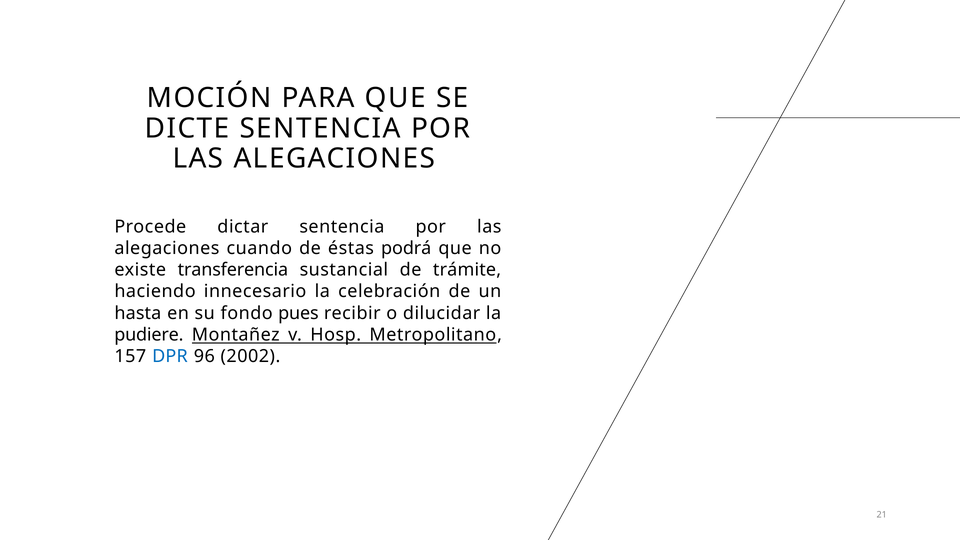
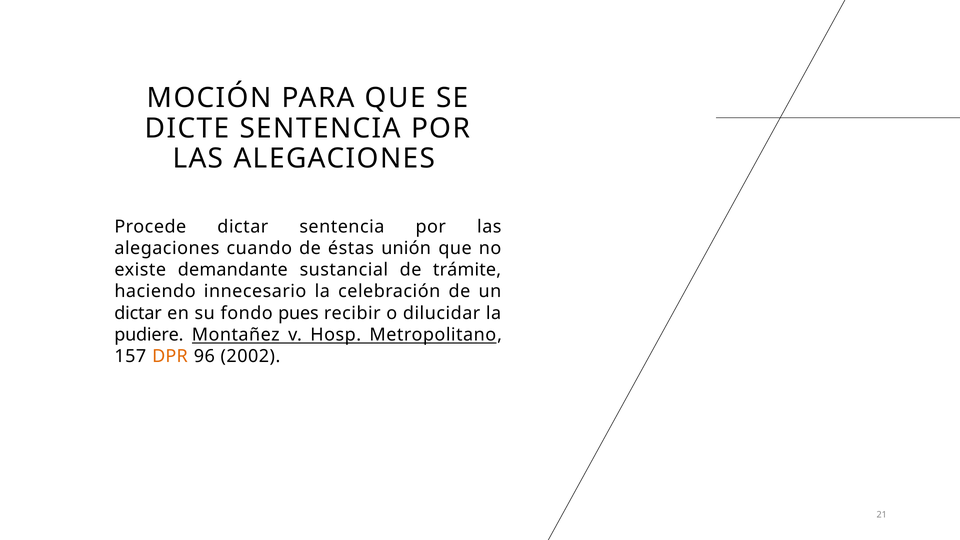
podrá: podrá -> unión
transferencia: transferencia -> demandante
hasta at (138, 313): hasta -> dictar
DPR colour: blue -> orange
